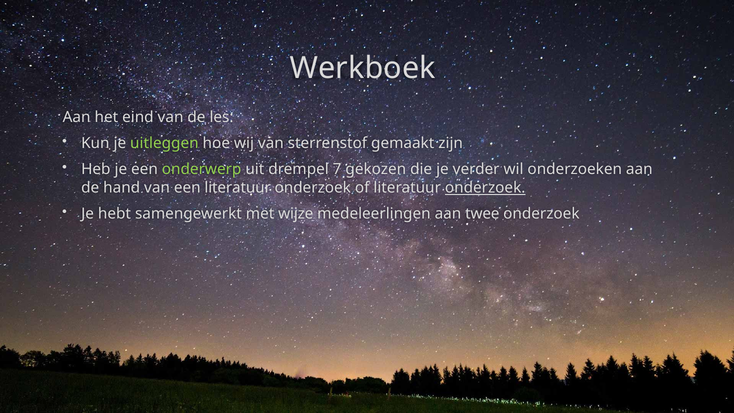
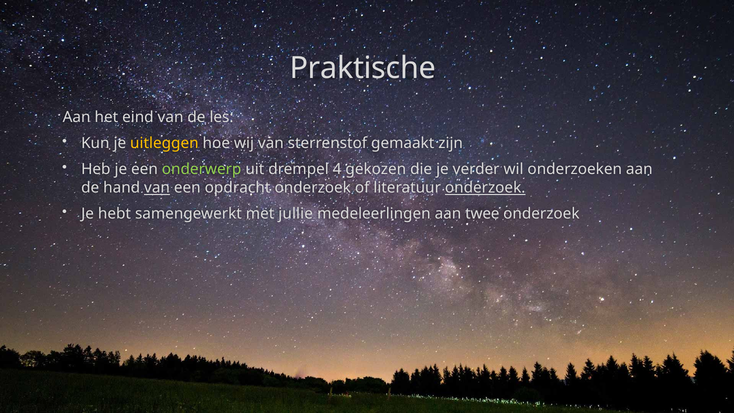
Werkboek: Werkboek -> Praktische
uitleggen colour: light green -> yellow
7: 7 -> 4
van at (157, 188) underline: none -> present
een literatuur: literatuur -> opdracht
wijze: wijze -> jullie
